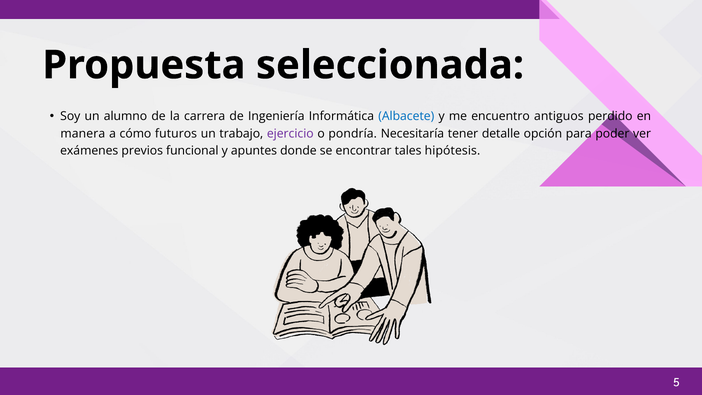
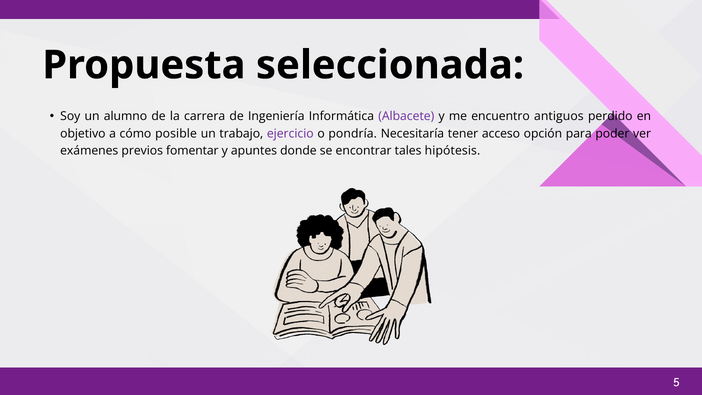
Albacete colour: blue -> purple
manera: manera -> objetivo
futuros: futuros -> posible
detalle: detalle -> acceso
funcional: funcional -> fomentar
